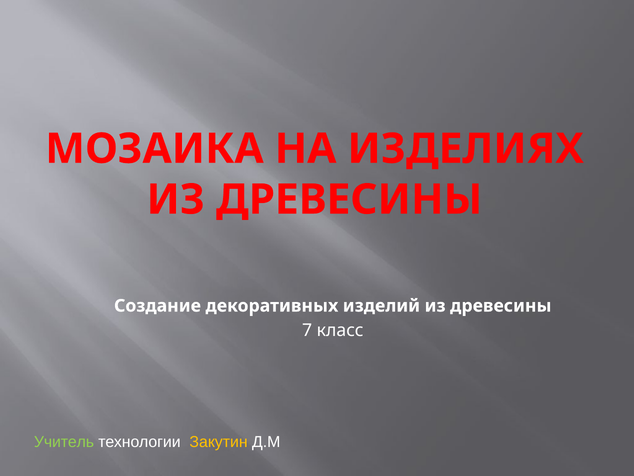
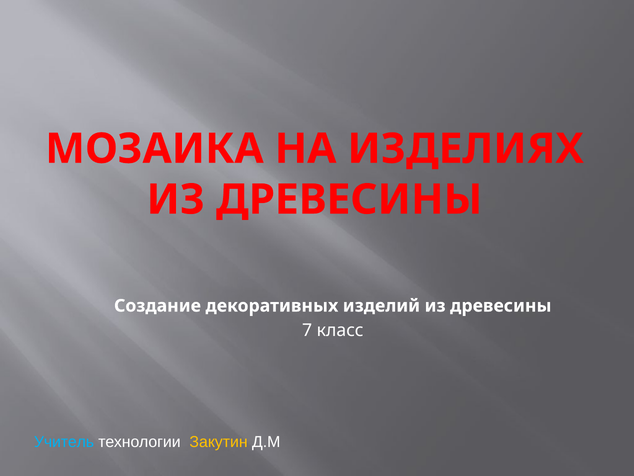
Учитель colour: light green -> light blue
